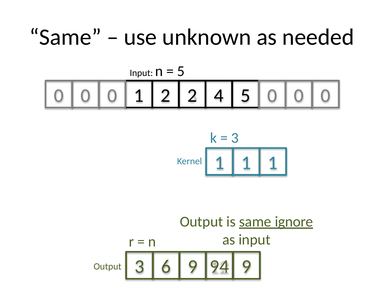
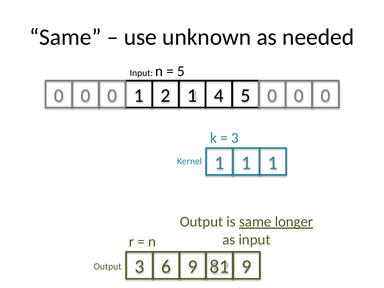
2 2: 2 -> 1
ignore: ignore -> longer
94: 94 -> 81
